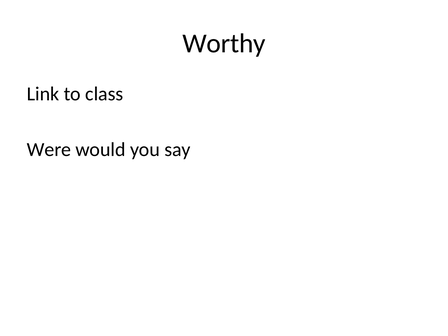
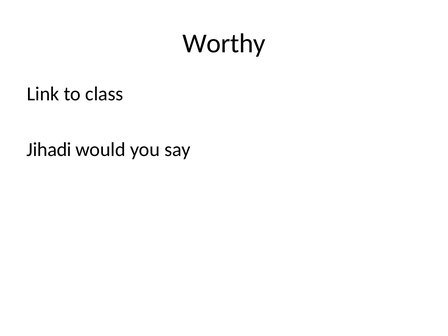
Were: Were -> Jihadi
